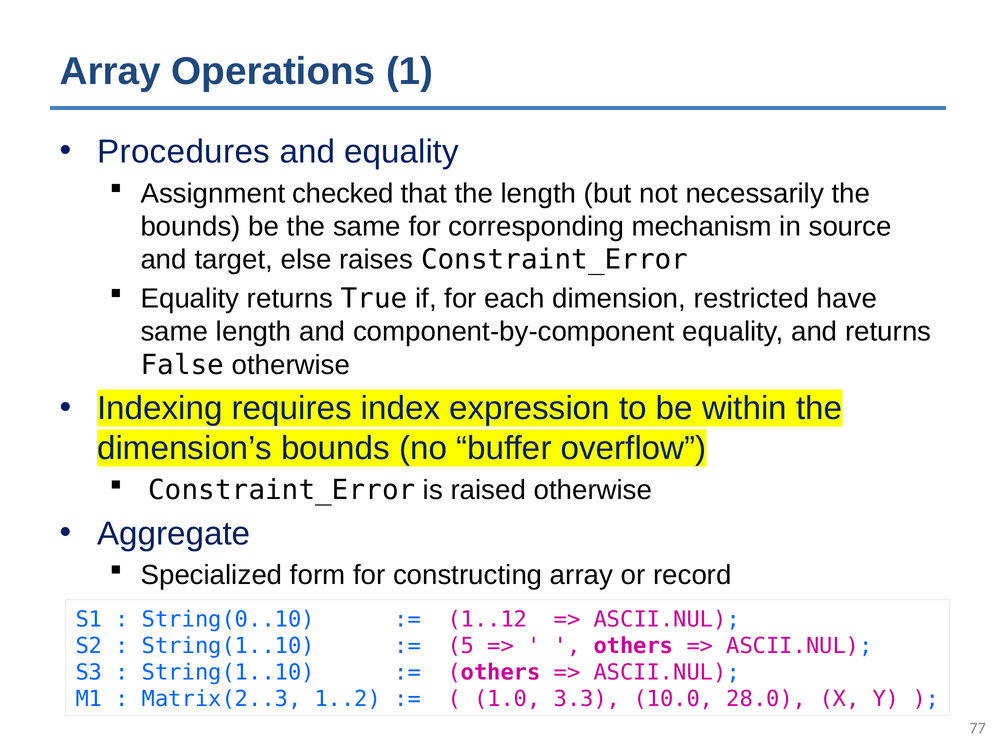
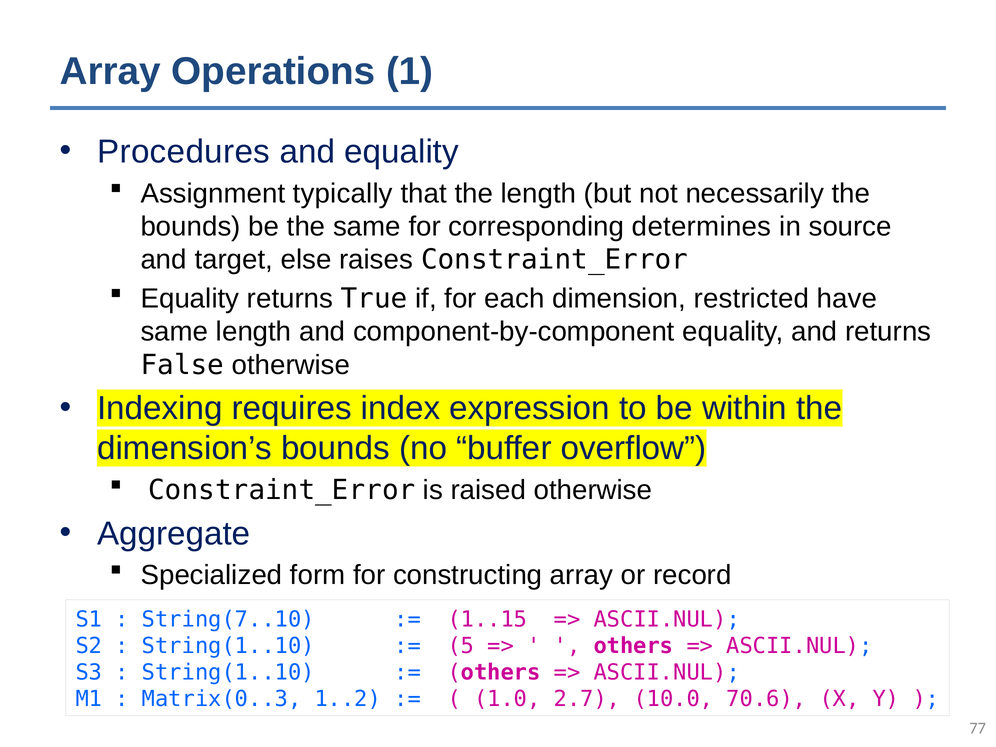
checked: checked -> typically
mechanism: mechanism -> determines
String(0..10: String(0..10 -> String(7..10
1..12: 1..12 -> 1..15
Matrix(2..3: Matrix(2..3 -> Matrix(0..3
3.3: 3.3 -> 2.7
28.0: 28.0 -> 70.6
